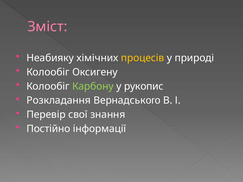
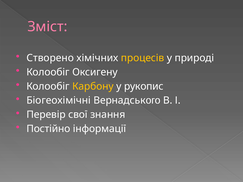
Неабияку: Неабияку -> Створено
Карбону colour: light green -> yellow
Розкладання: Розкладання -> Біогеохімічні
